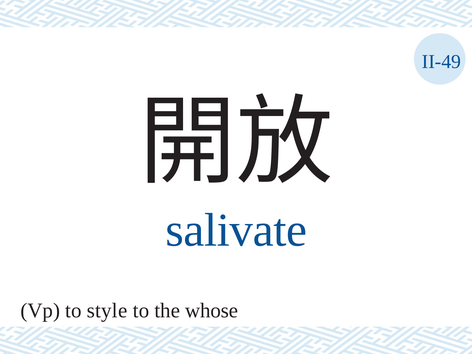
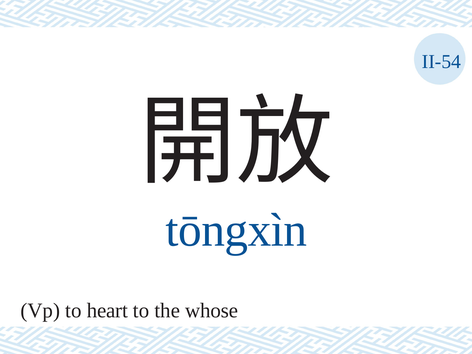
II-49: II-49 -> II-54
salivate: salivate -> tōngxìn
style: style -> heart
